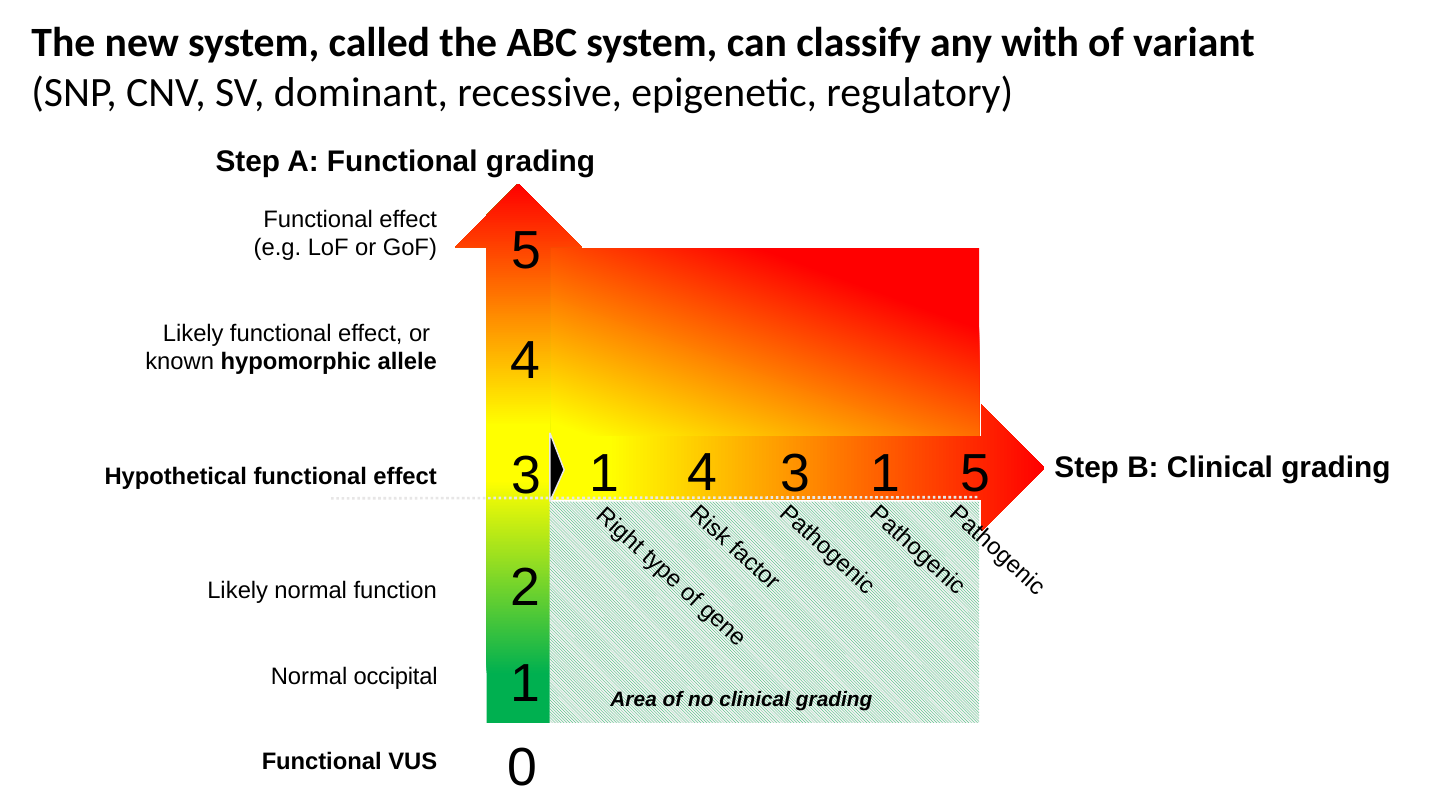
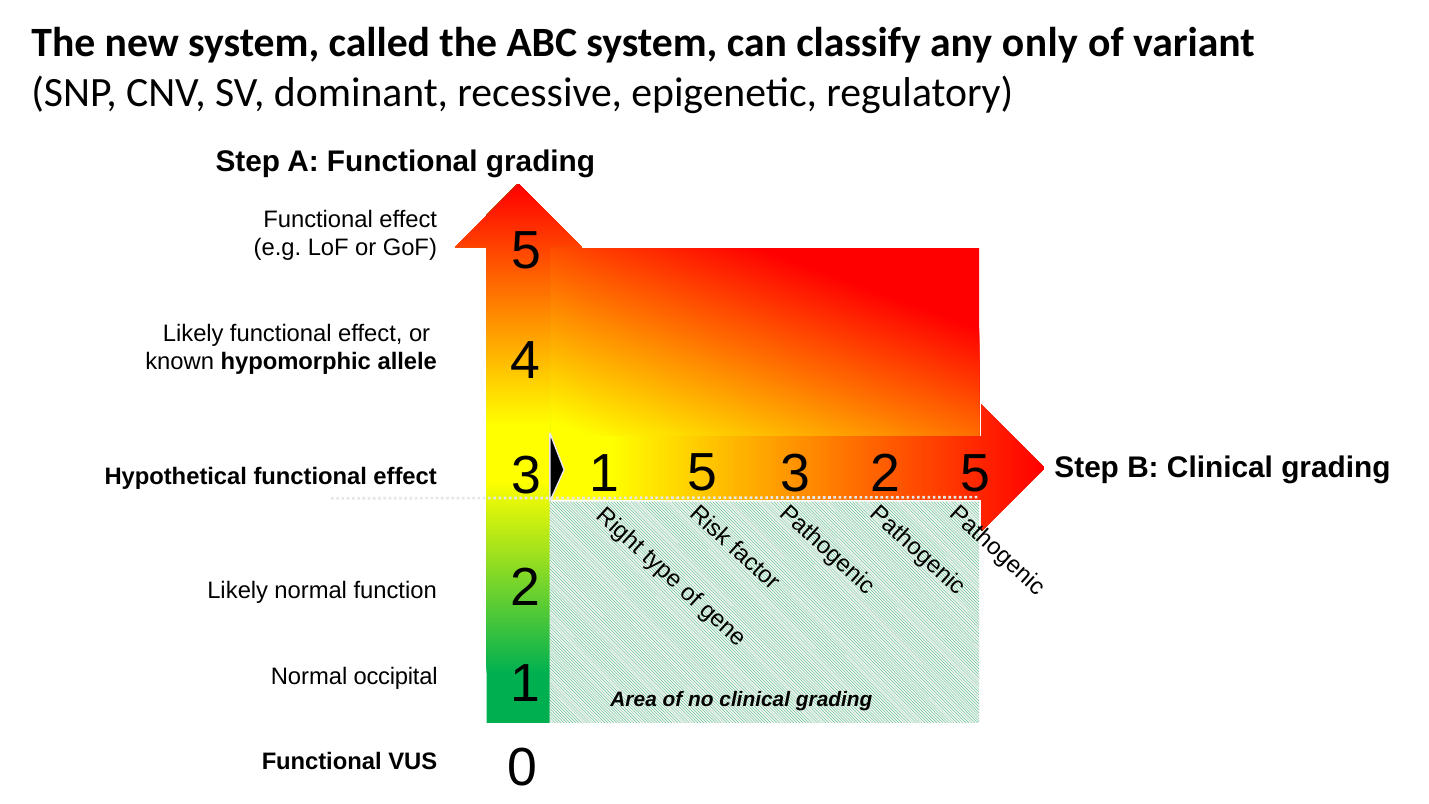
with: with -> only
1 4: 4 -> 5
3 1: 1 -> 2
